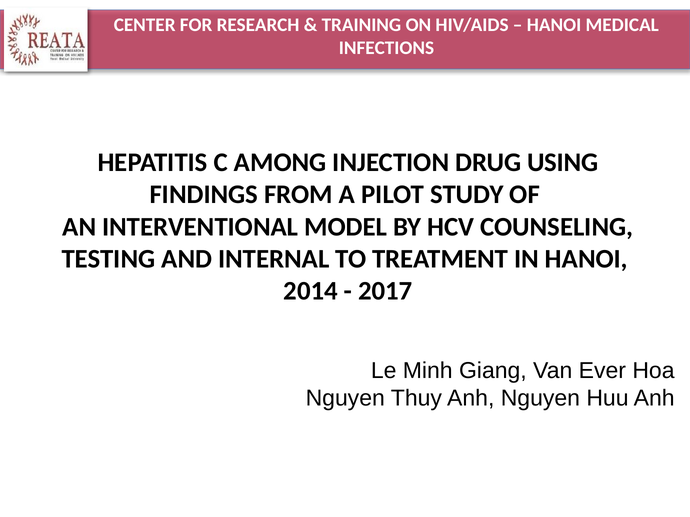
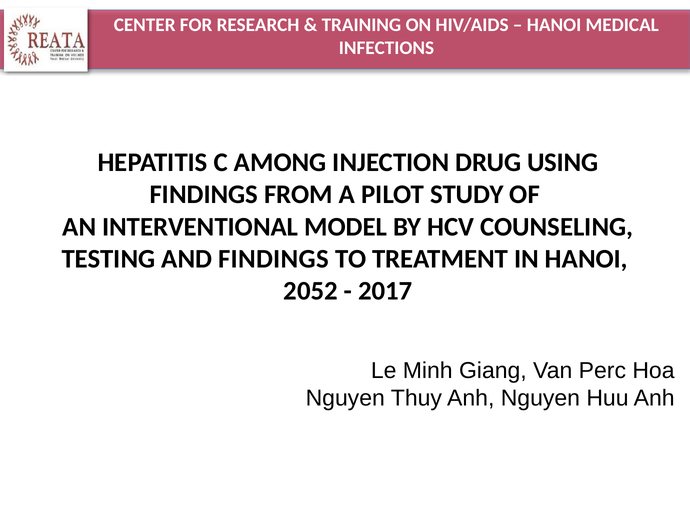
AND INTERNAL: INTERNAL -> FINDINGS
2014: 2014 -> 2052
Ever: Ever -> Perc
